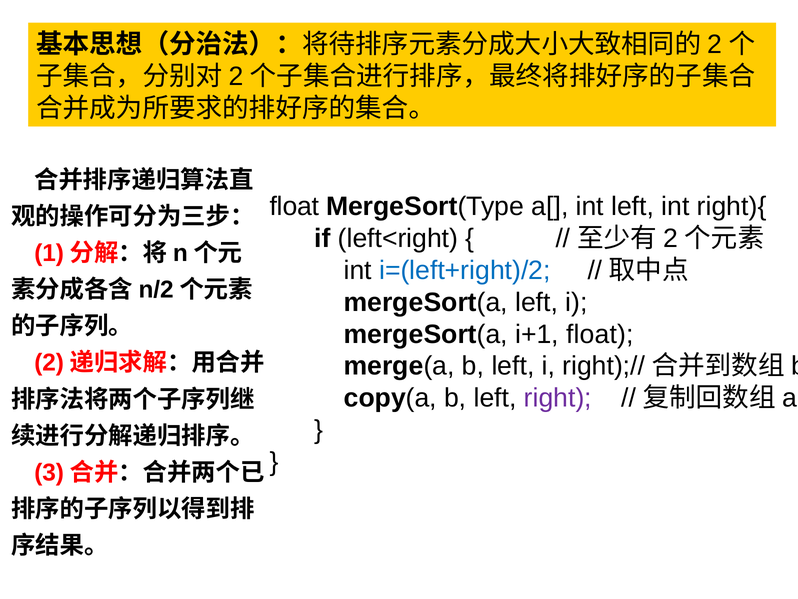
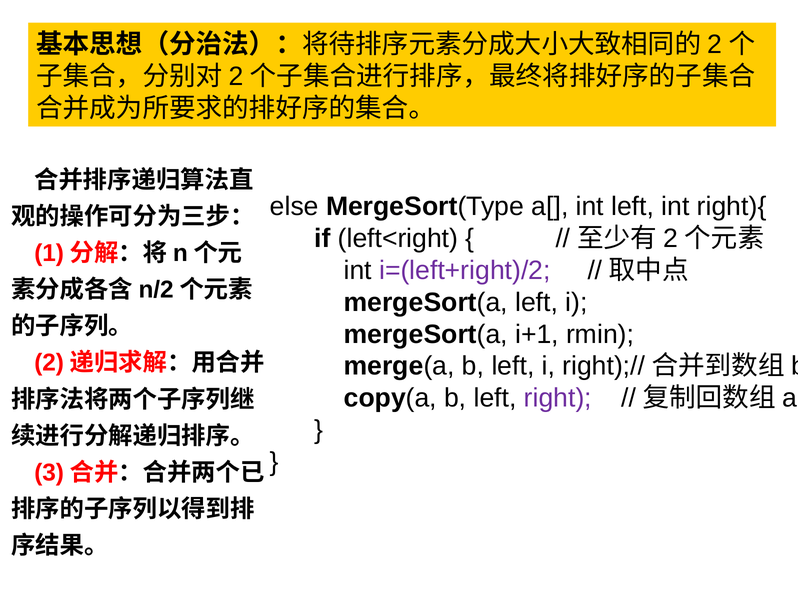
float at (294, 206): float -> else
i=(left+right)/2 colour: blue -> purple
i+1 float: float -> rmin
